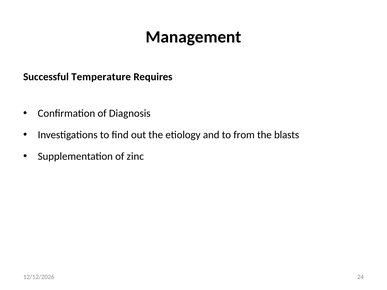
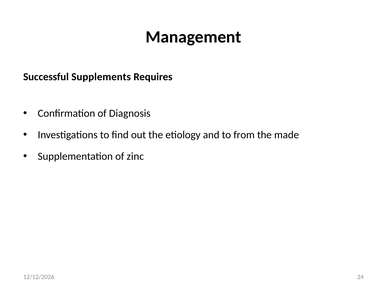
Temperature: Temperature -> Supplements
blasts: blasts -> made
